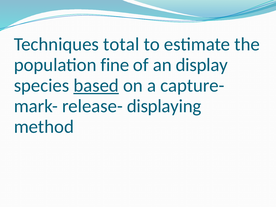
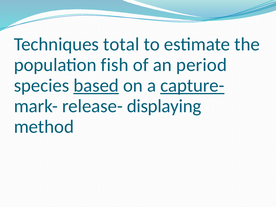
fine: fine -> fish
display: display -> period
capture- underline: none -> present
